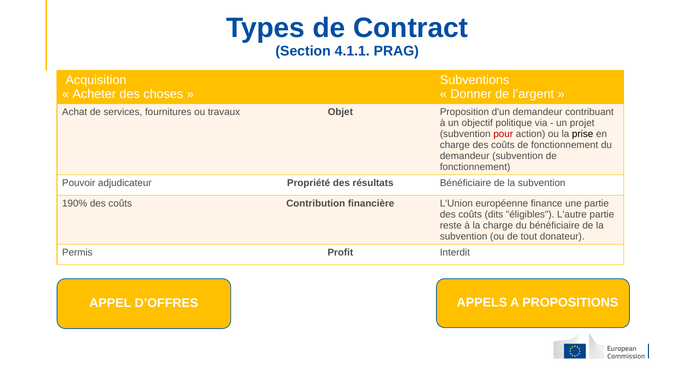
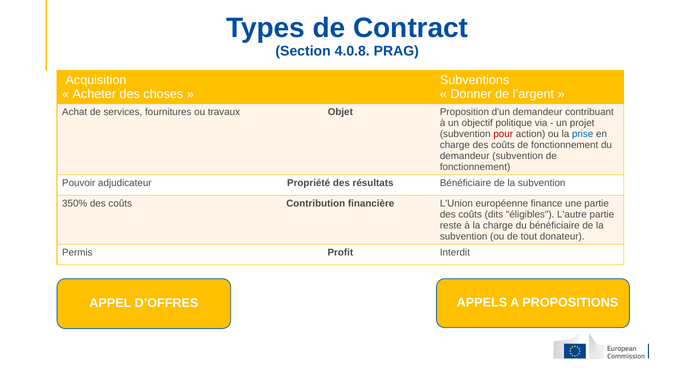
4.1.1: 4.1.1 -> 4.0.8
prise colour: black -> blue
190%: 190% -> 350%
